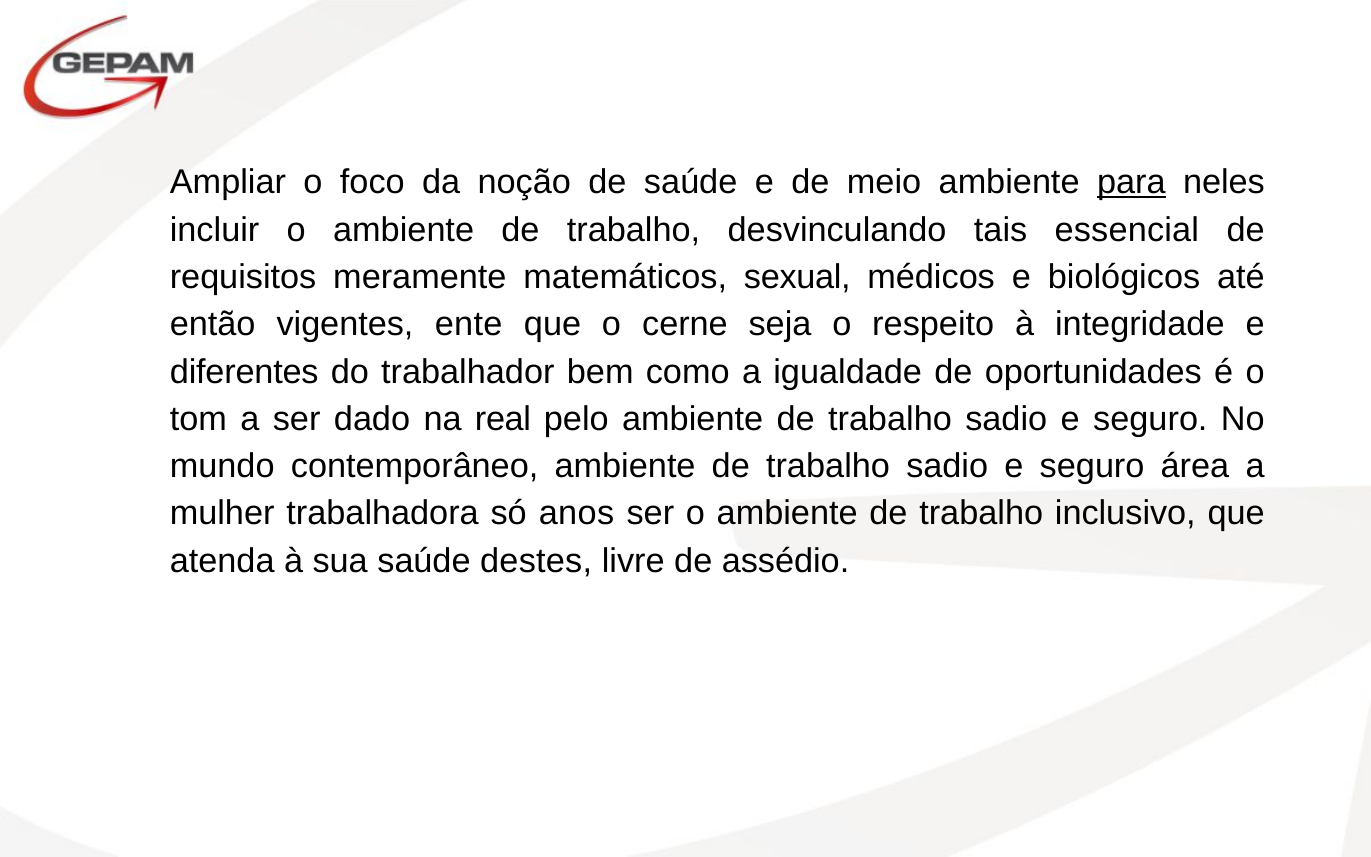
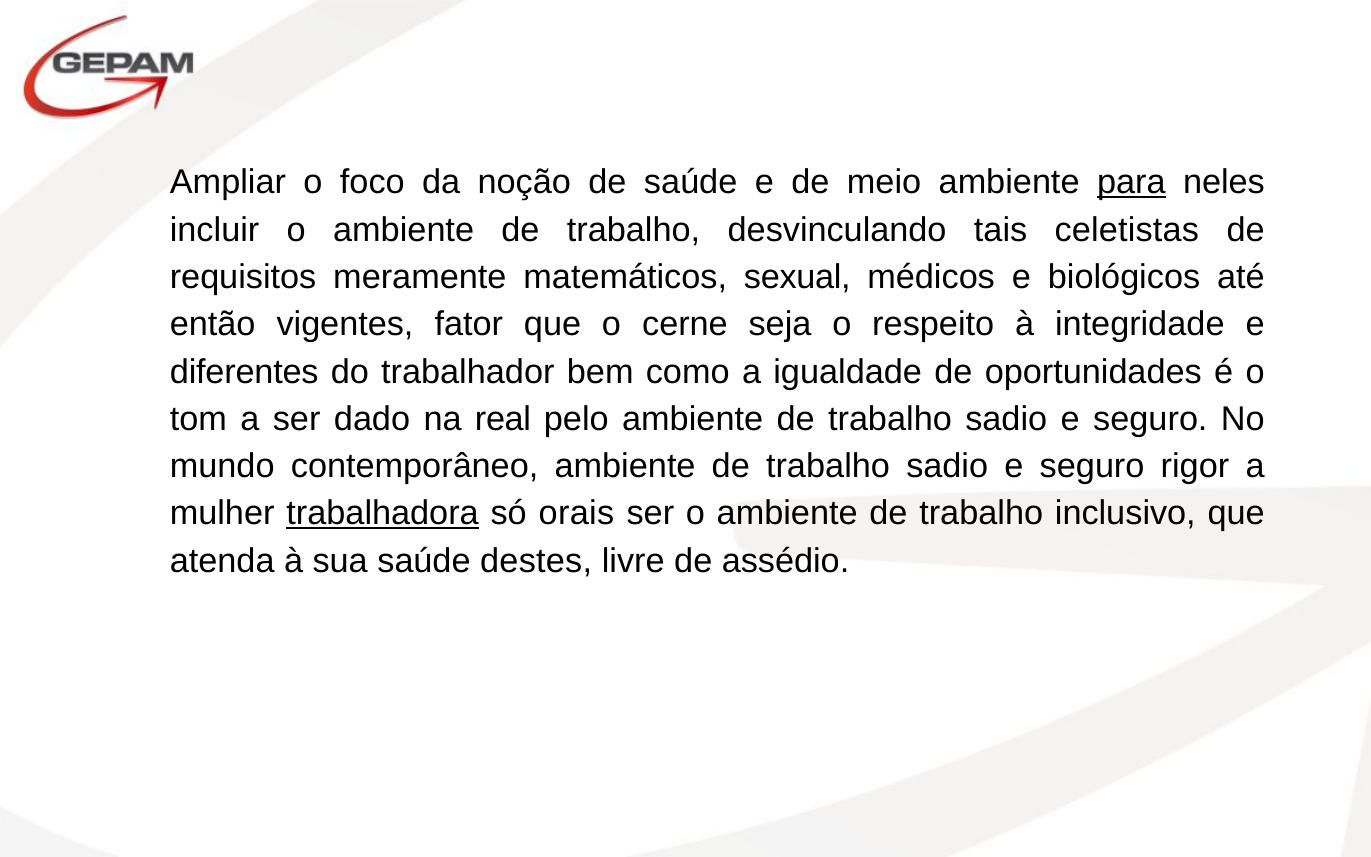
essencial: essencial -> celetistas
ente: ente -> fator
área: área -> rigor
trabalhadora underline: none -> present
anos: anos -> orais
